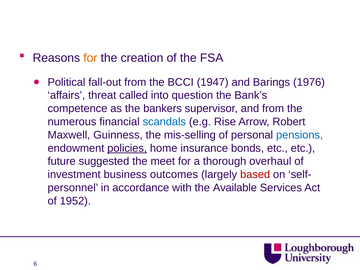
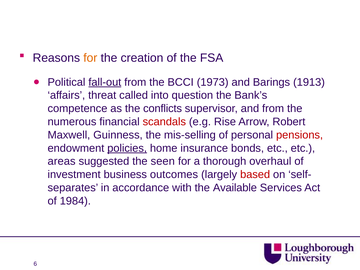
fall-out underline: none -> present
1947: 1947 -> 1973
1976: 1976 -> 1913
bankers: bankers -> conflicts
scandals colour: blue -> red
pensions colour: blue -> red
future: future -> areas
meet: meet -> seen
personnel: personnel -> separates
1952: 1952 -> 1984
